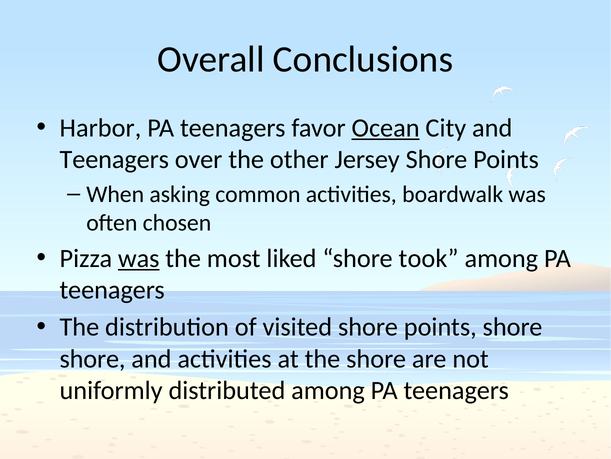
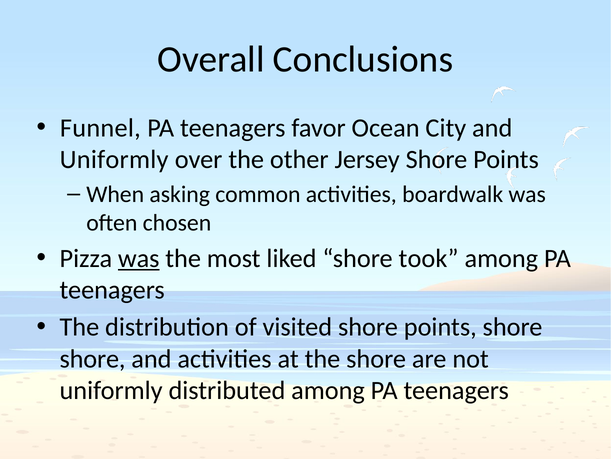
Harbor: Harbor -> Funnel
Ocean underline: present -> none
Teenagers at (114, 159): Teenagers -> Uniformly
